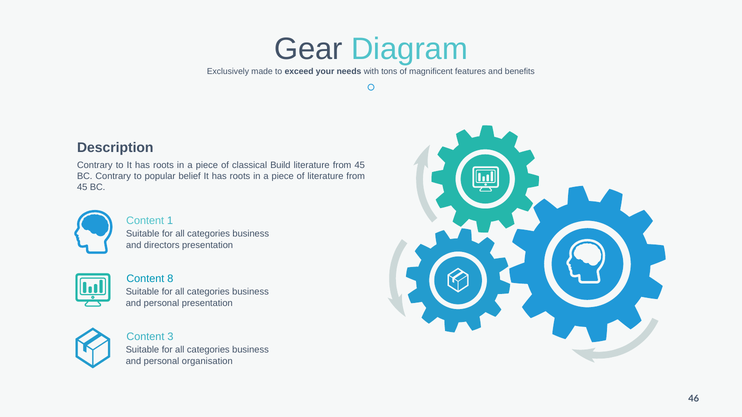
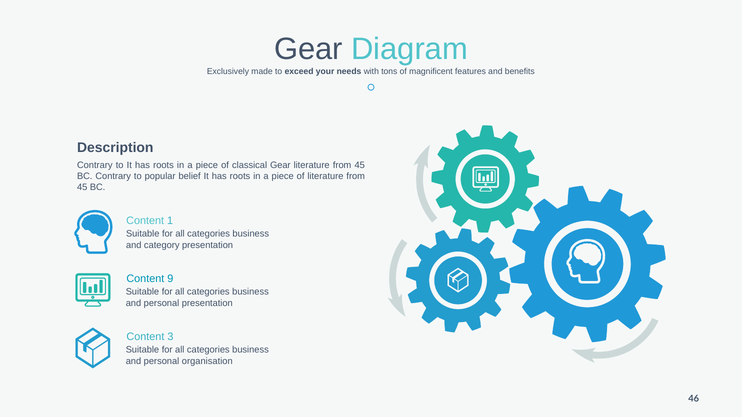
classical Build: Build -> Gear
directors: directors -> category
8: 8 -> 9
